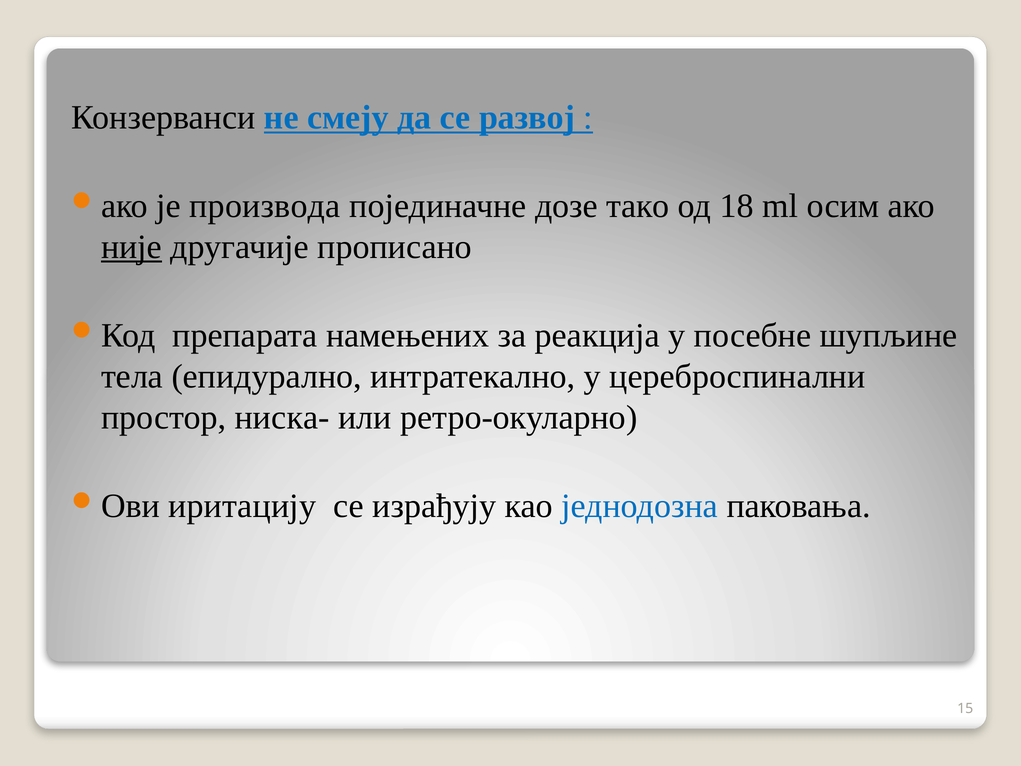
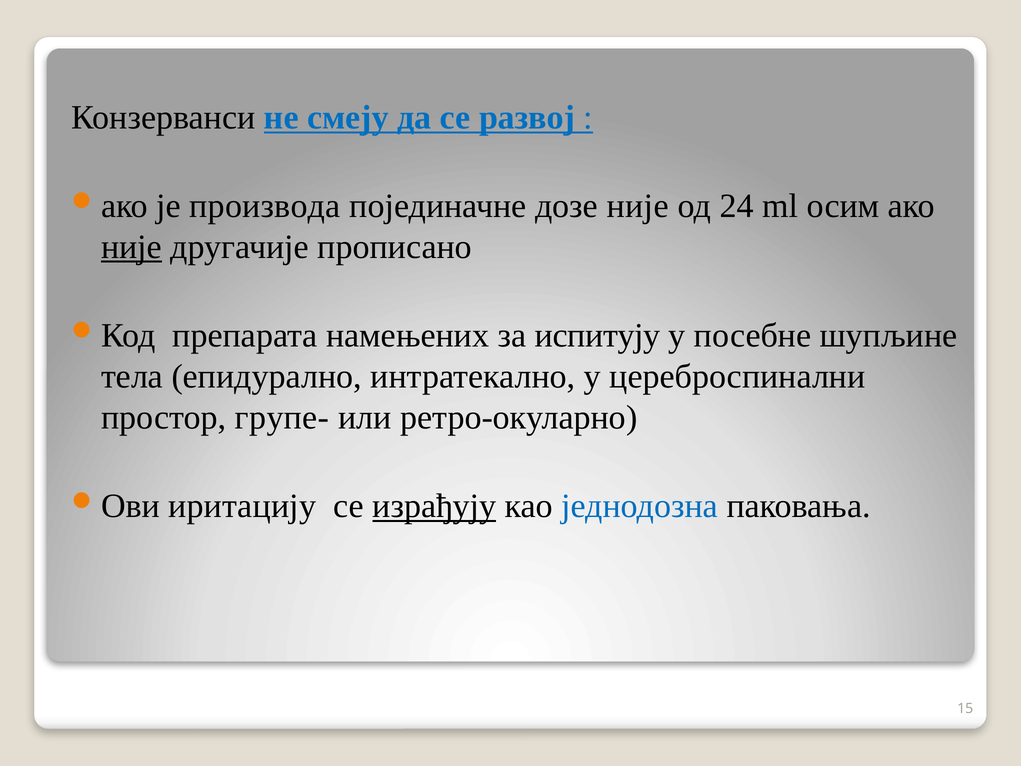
дозе тако: тако -> није
18: 18 -> 24
реакција: реакција -> испитују
ниска-: ниска- -> групе-
израђују underline: none -> present
